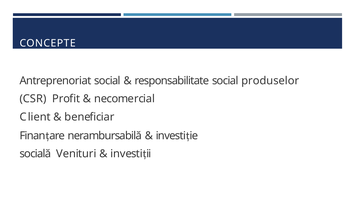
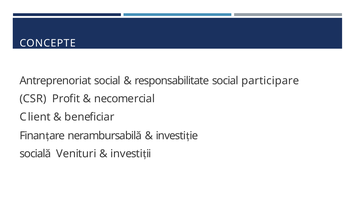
produselor: produselor -> participare
